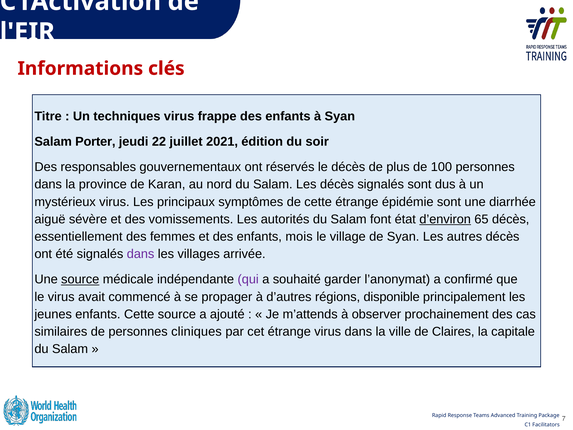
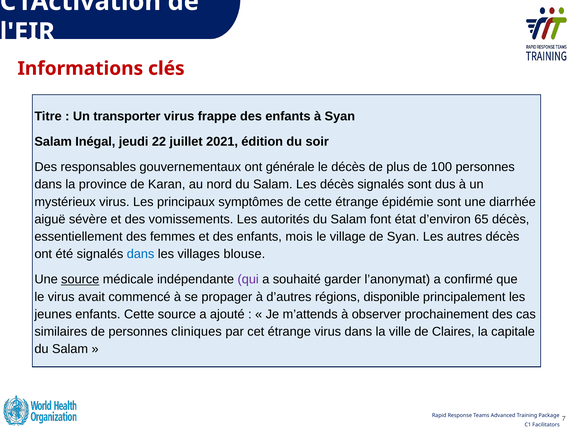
techniques: techniques -> transporter
Porter: Porter -> Inégal
réservés: réservés -> générale
d’environ underline: present -> none
dans at (141, 254) colour: purple -> blue
arrivée: arrivée -> blouse
